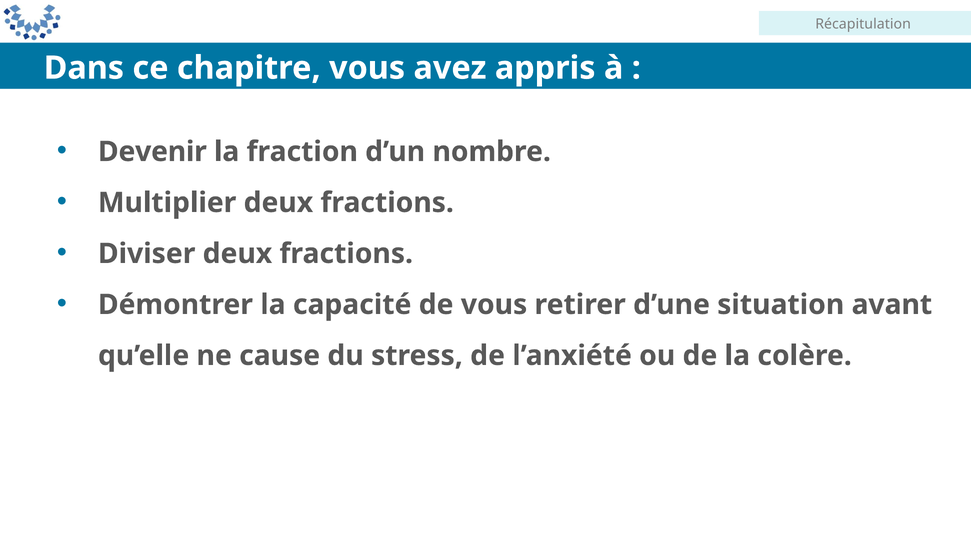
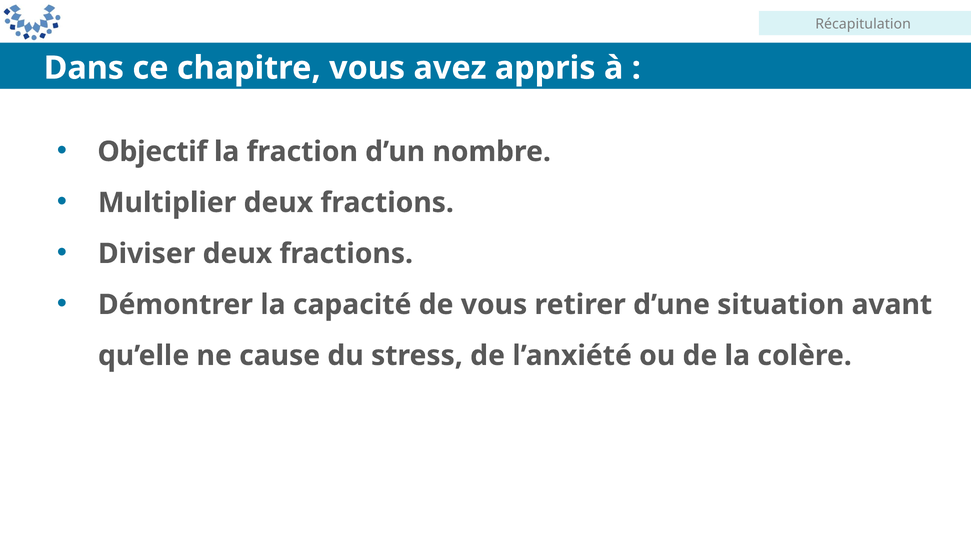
Devenir: Devenir -> Objectif
